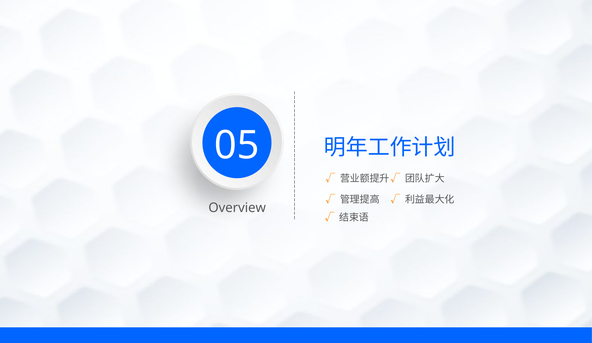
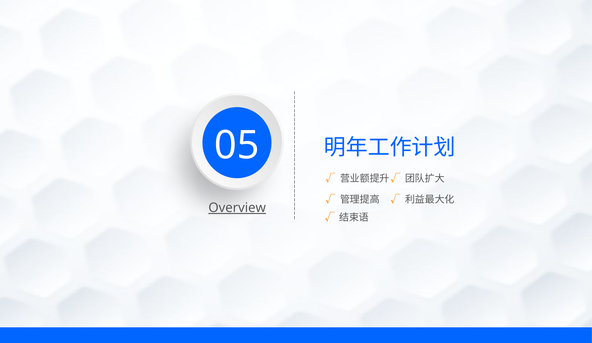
Overview underline: none -> present
